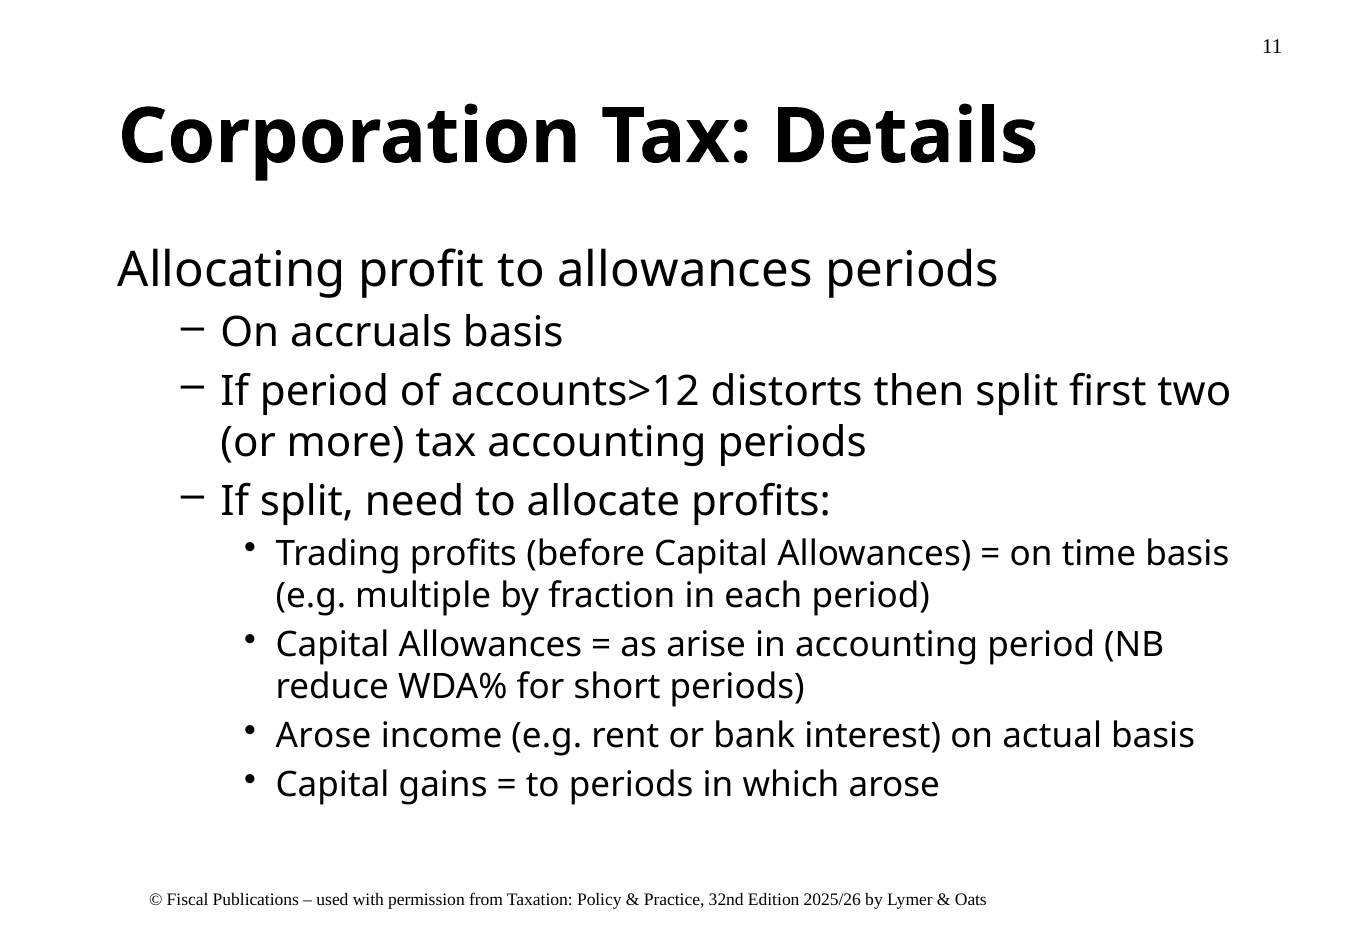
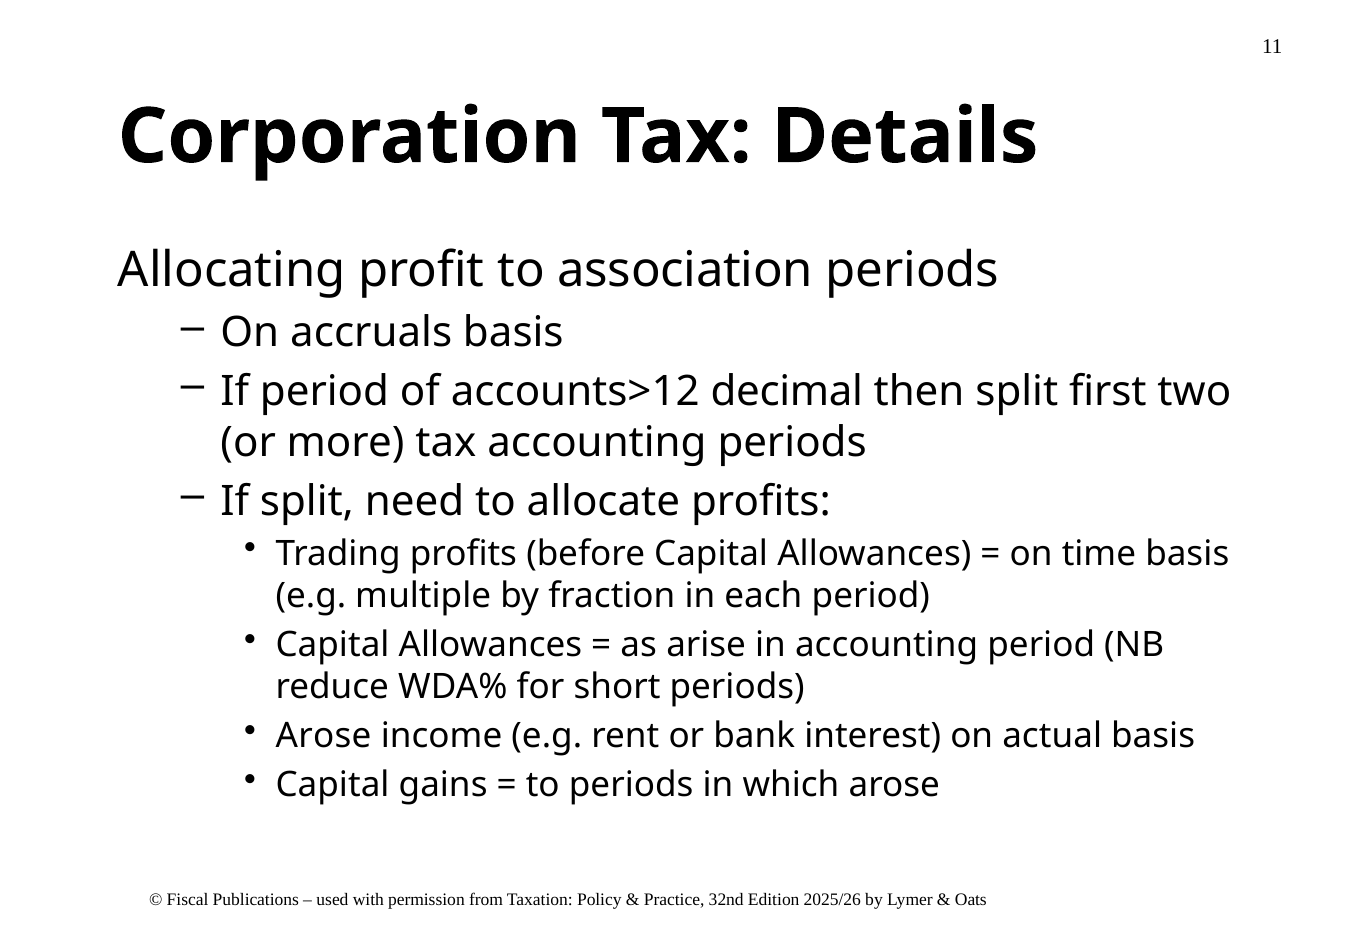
to allowances: allowances -> association
distorts: distorts -> decimal
